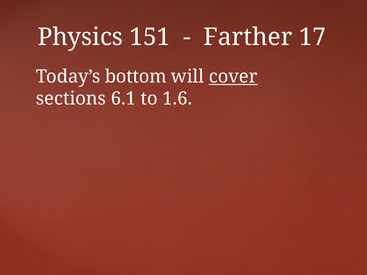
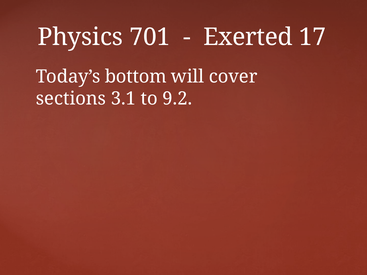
151: 151 -> 701
Farther: Farther -> Exerted
cover underline: present -> none
6.1: 6.1 -> 3.1
1.6: 1.6 -> 9.2
